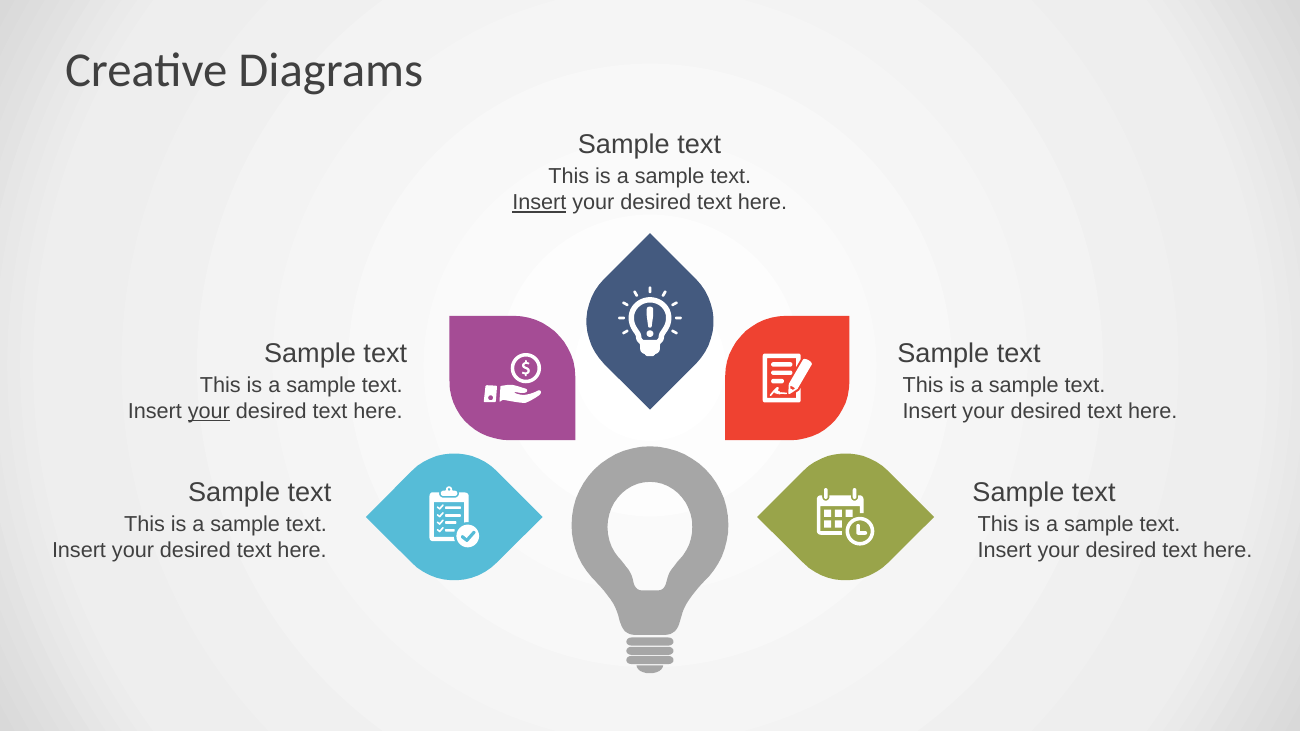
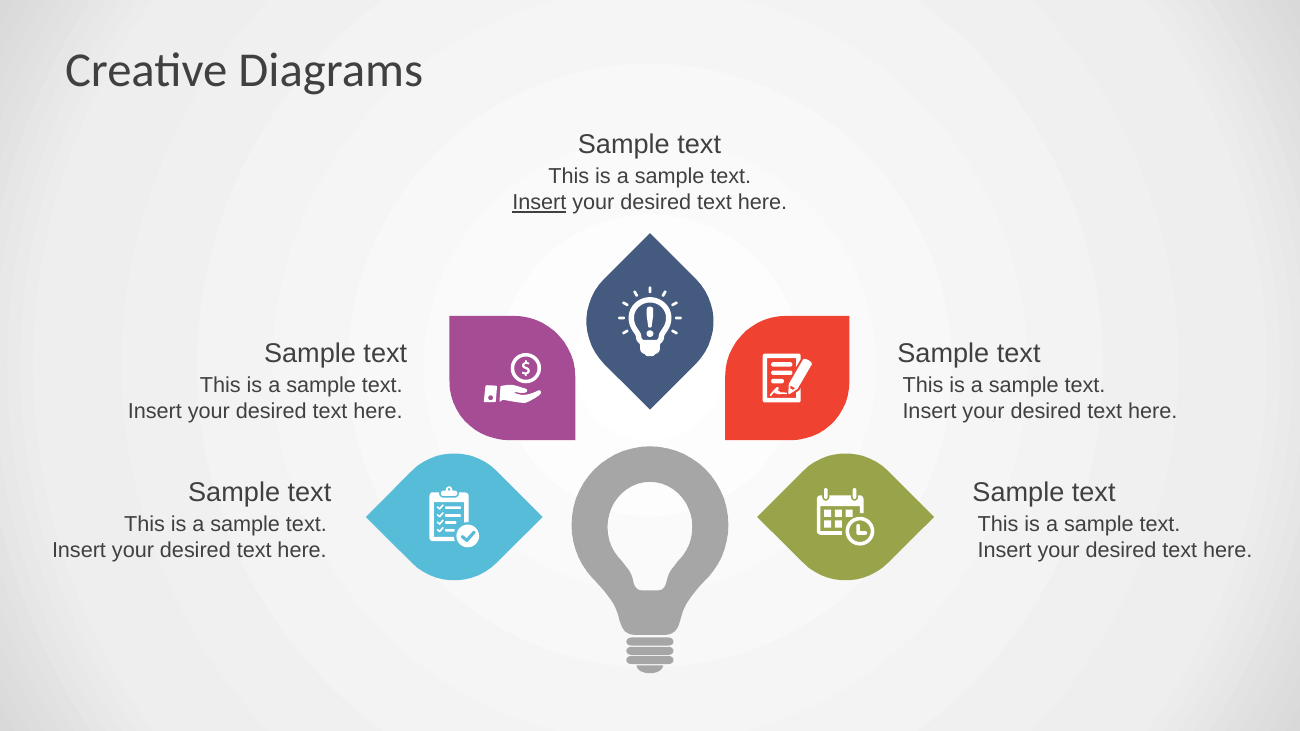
your at (209, 411) underline: present -> none
